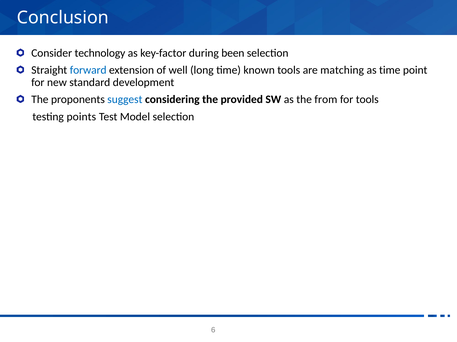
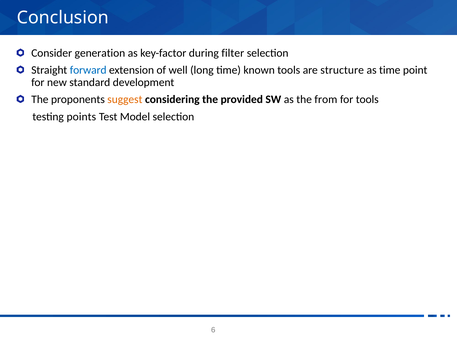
technology: technology -> generation
been: been -> filter
matching: matching -> structure
suggest colour: blue -> orange
